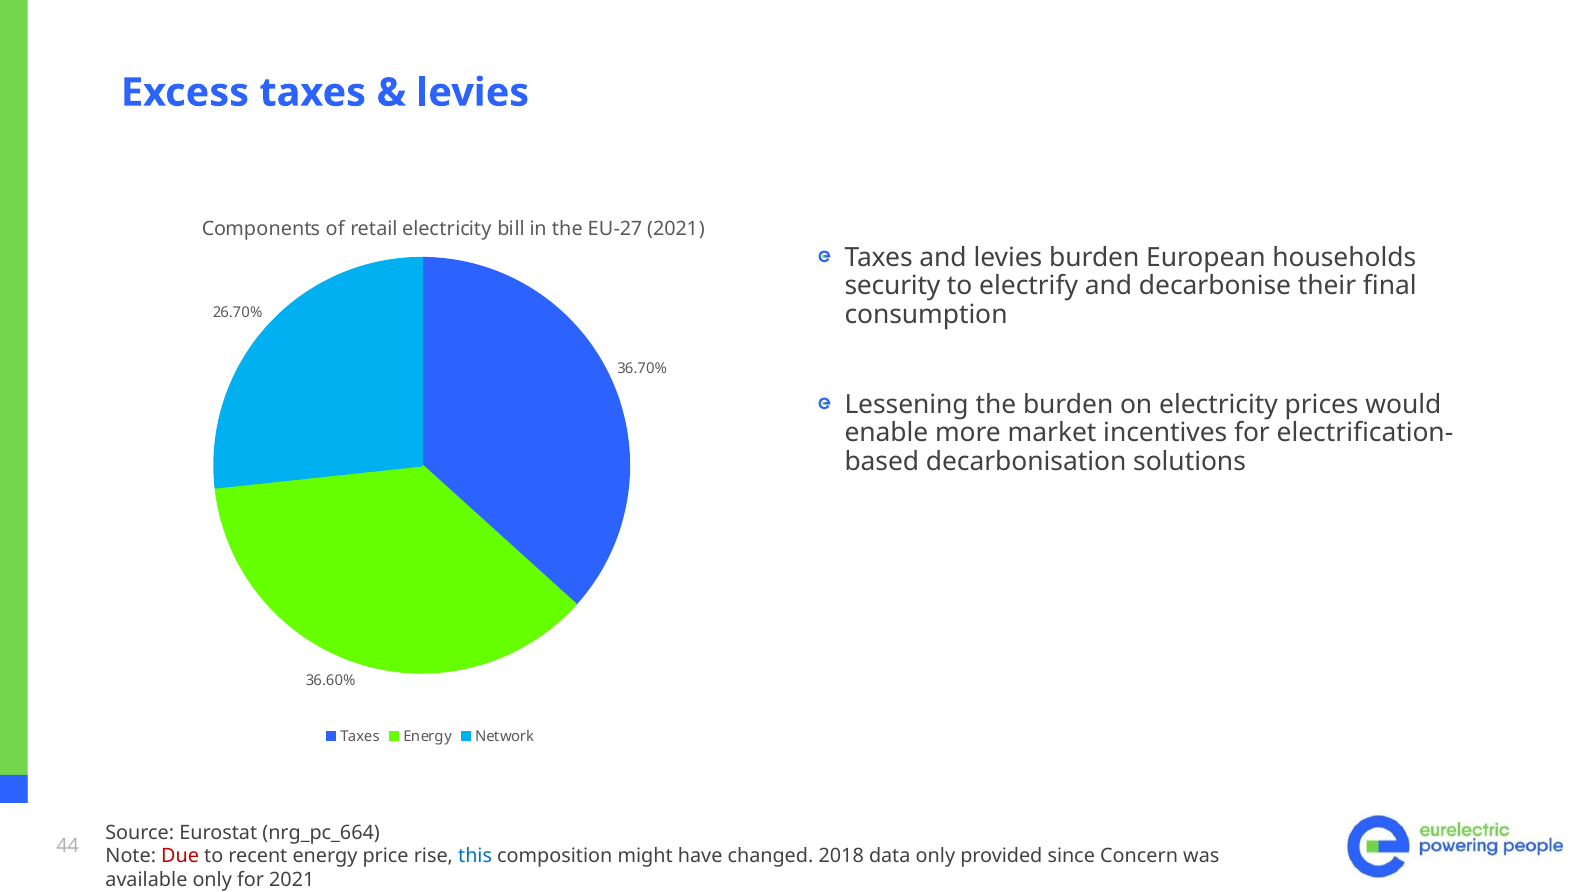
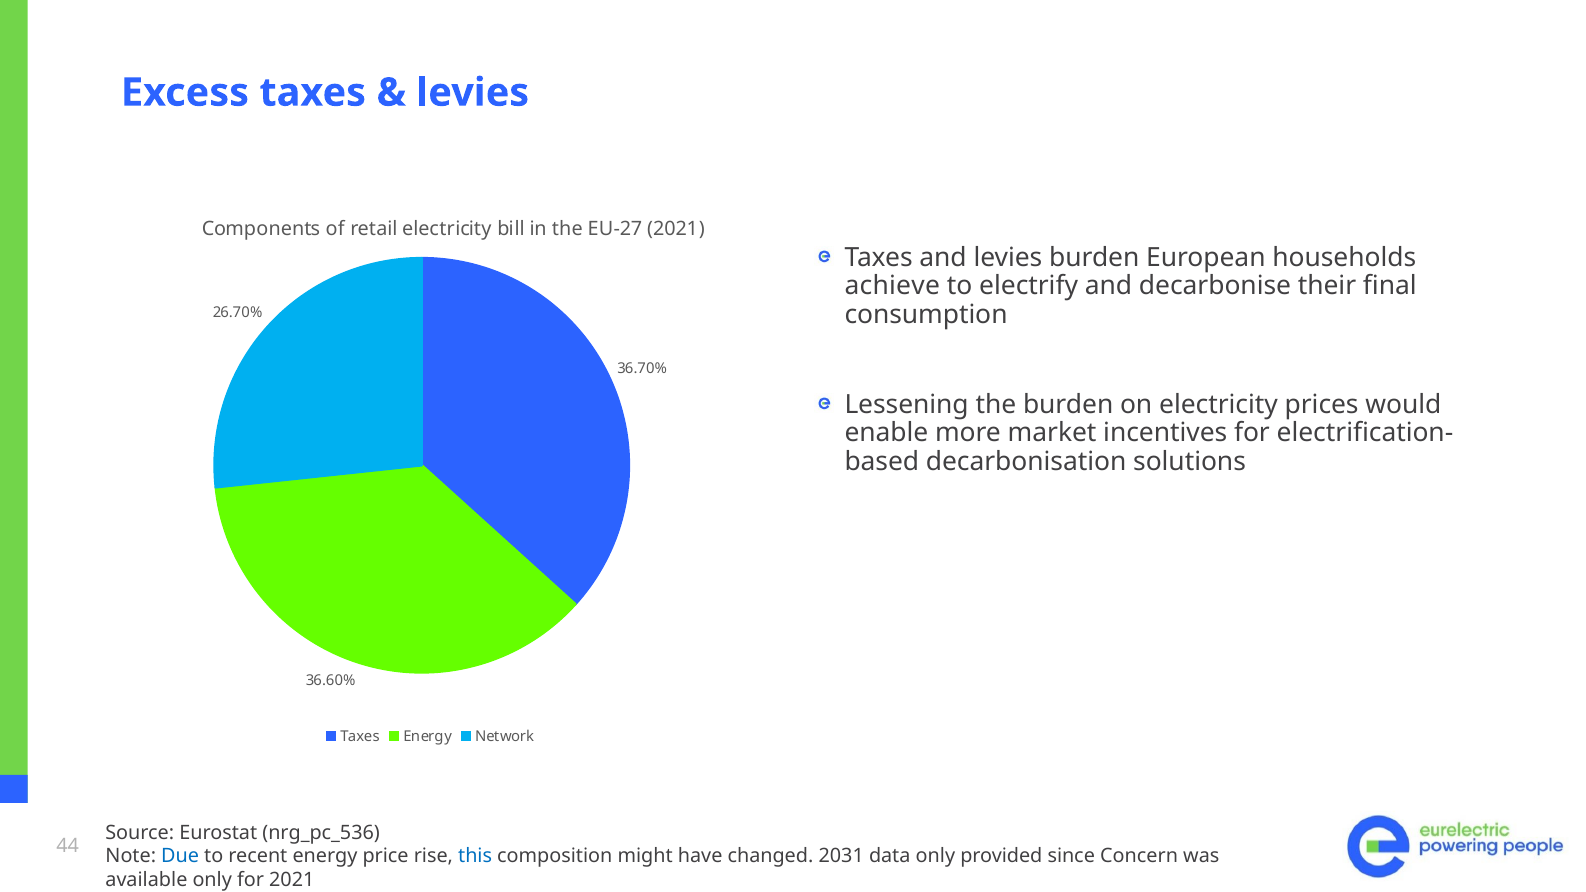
security: security -> achieve
nrg_pc_664: nrg_pc_664 -> nrg_pc_536
Due colour: red -> blue
2018: 2018 -> 2031
